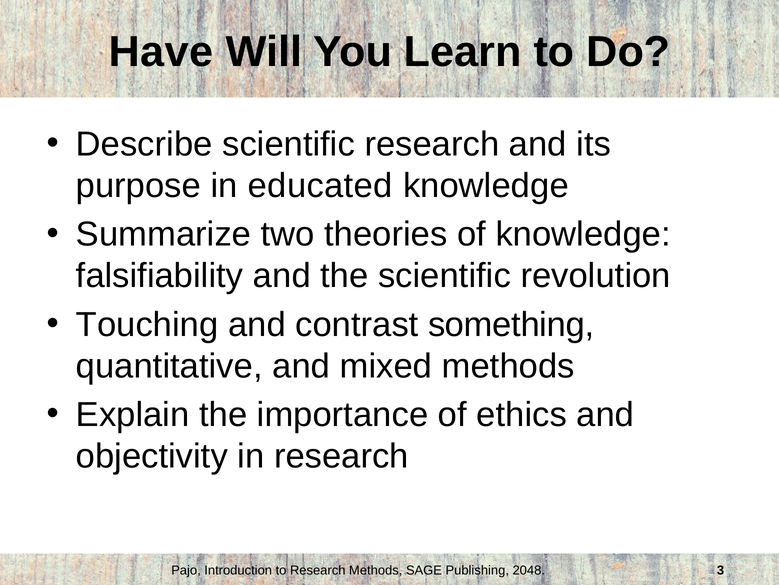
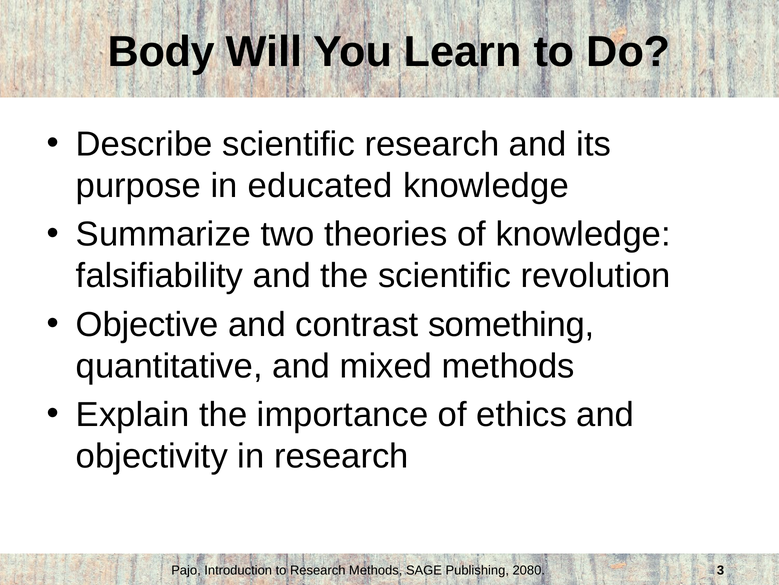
Have: Have -> Body
Touching: Touching -> Objective
2048: 2048 -> 2080
